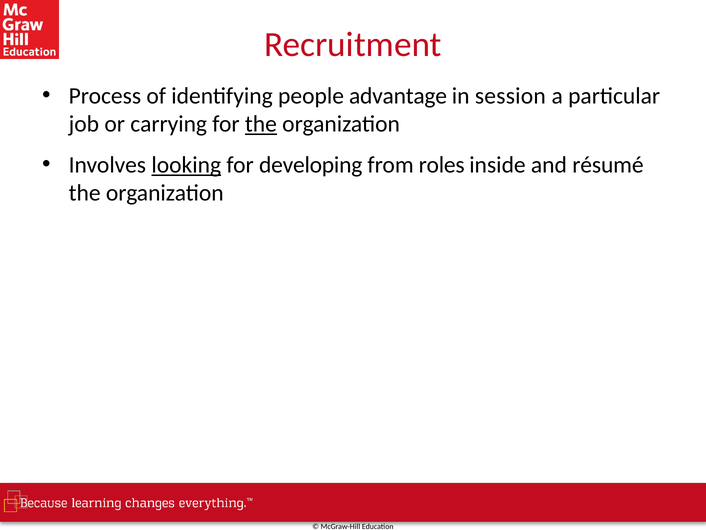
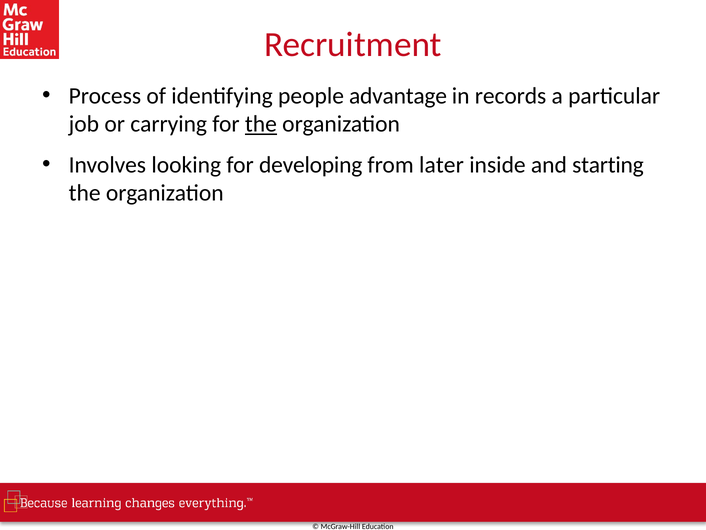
session: session -> records
looking underline: present -> none
roles: roles -> later
résumé: résumé -> starting
